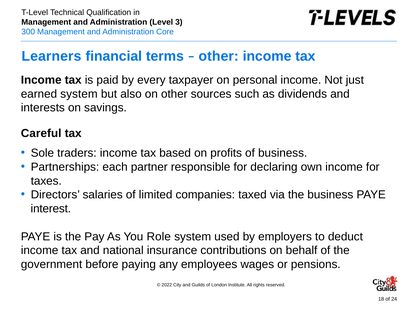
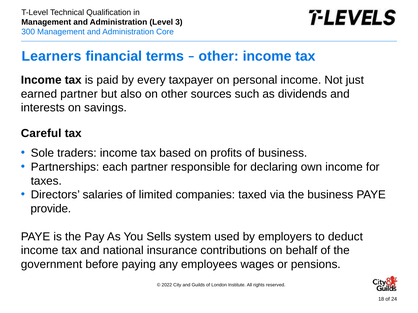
earned system: system -> partner
interest: interest -> provide
Role: Role -> Sells
